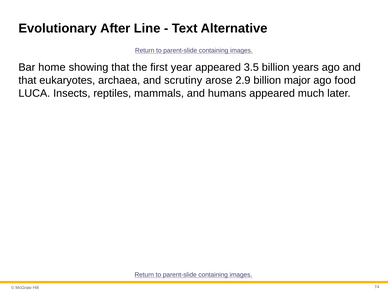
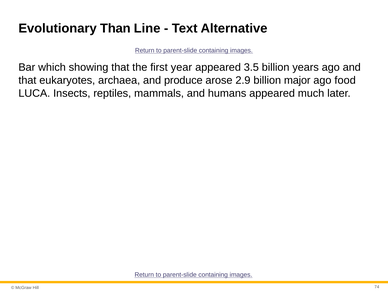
After: After -> Than
home: home -> which
scrutiny: scrutiny -> produce
